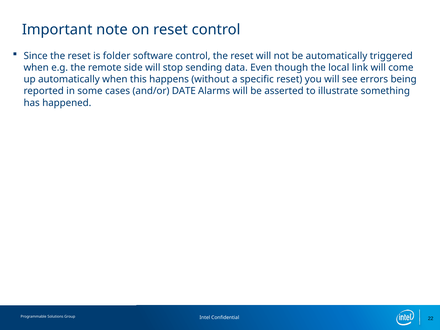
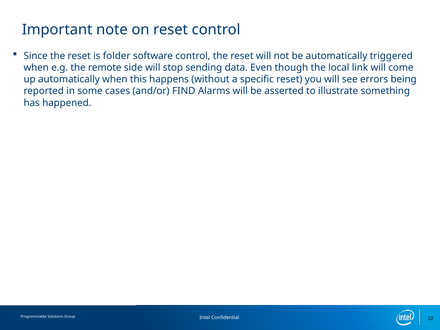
DATE: DATE -> FIND
